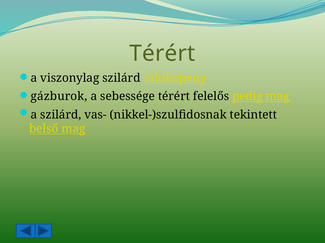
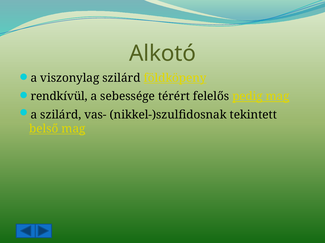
Térért at (162, 54): Térért -> Alkotó
gázburok: gázburok -> rendkívül
